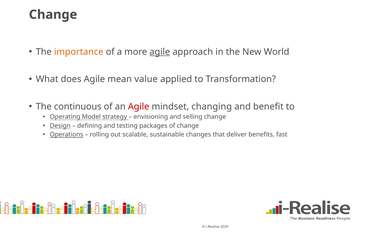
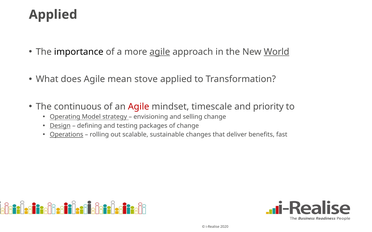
Change at (53, 15): Change -> Applied
importance colour: orange -> black
World underline: none -> present
value: value -> stove
changing: changing -> timescale
benefit: benefit -> priority
